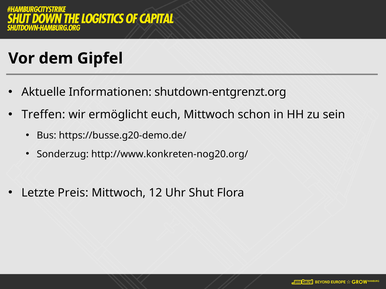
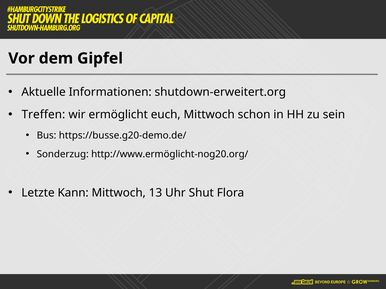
shutdown-entgrenzt.org: shutdown-entgrenzt.org -> shutdown-erweitert.org
http://www.konkreten-nog20.org/: http://www.konkreten-nog20.org/ -> http://www.ermöglicht-nog20.org/
Preis: Preis -> Kann
12: 12 -> 13
